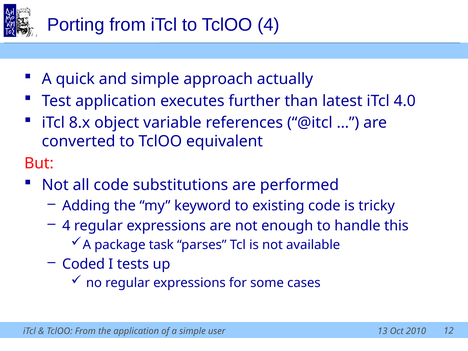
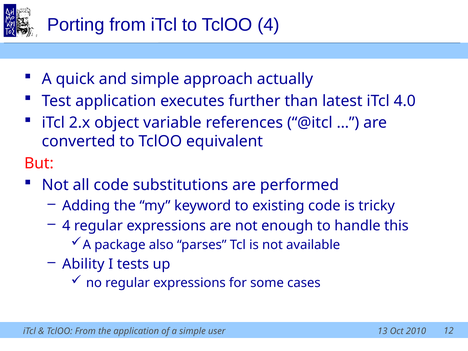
8.x: 8.x -> 2.x
task: task -> also
Coded: Coded -> Ability
